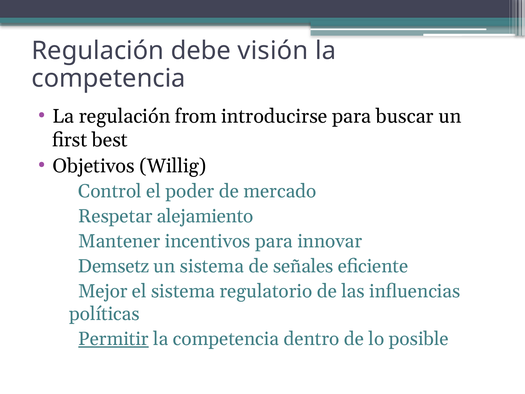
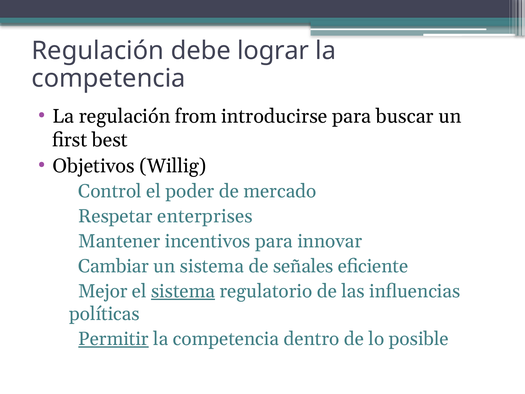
visión: visión -> lograr
alejamiento: alejamiento -> enterprises
Demsetz: Demsetz -> Cambiar
sistema at (183, 291) underline: none -> present
